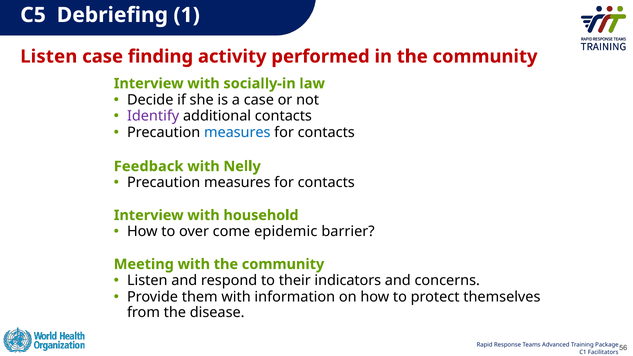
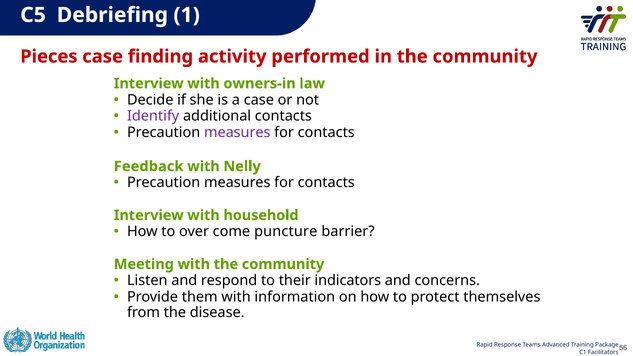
Listen at (49, 57): Listen -> Pieces
socially-in: socially-in -> owners-in
measures at (237, 132) colour: blue -> purple
epidemic: epidemic -> puncture
